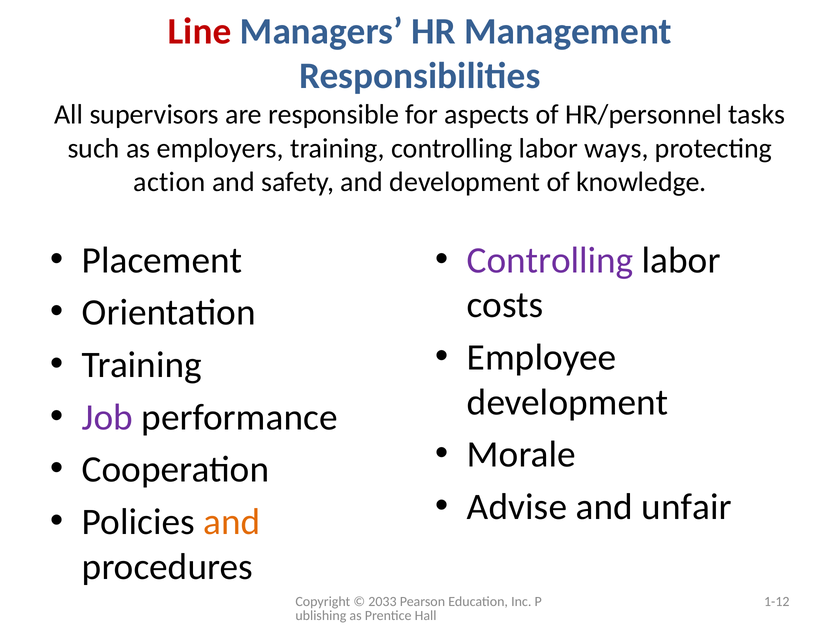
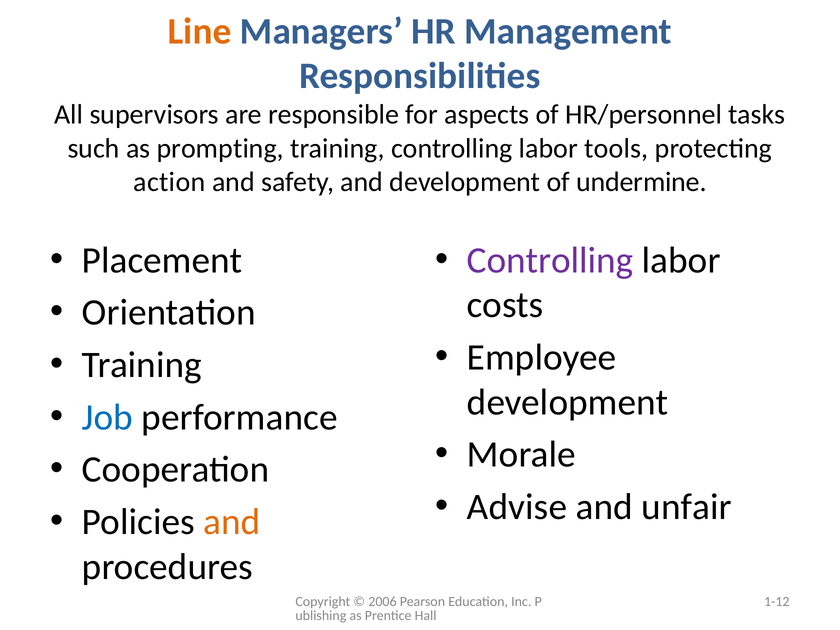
Line colour: red -> orange
employers: employers -> prompting
ways: ways -> tools
knowledge: knowledge -> undermine
Job colour: purple -> blue
2033: 2033 -> 2006
